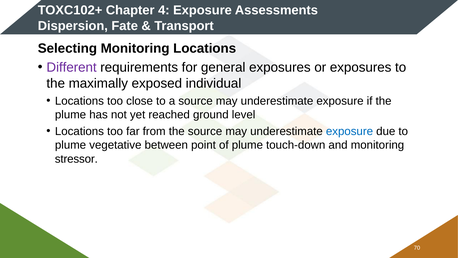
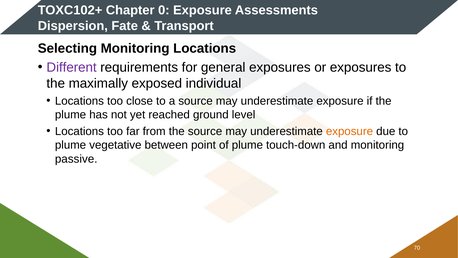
4: 4 -> 0
exposure at (349, 131) colour: blue -> orange
stressor: stressor -> passive
